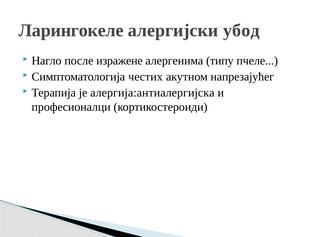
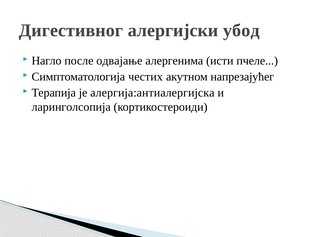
Ларингокеле: Ларингокеле -> Дигестивног
изражене: изражене -> одвајање
типу: типу -> исти
професионалци: професионалци -> ларинголсопија
